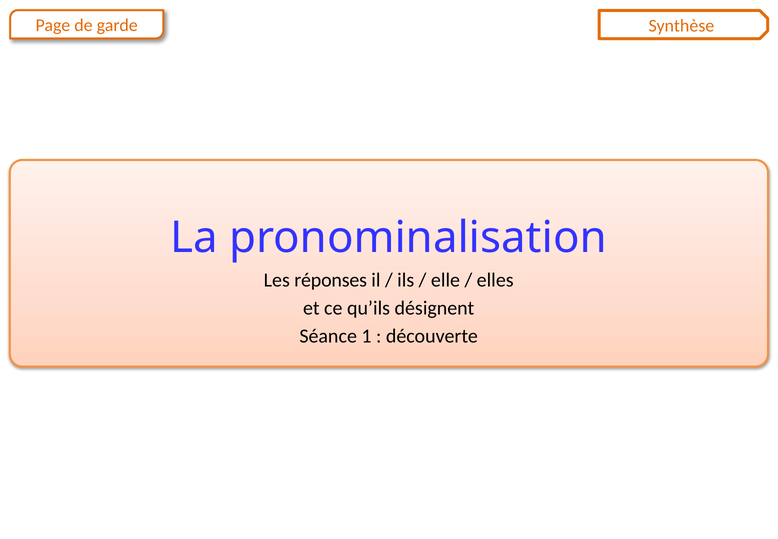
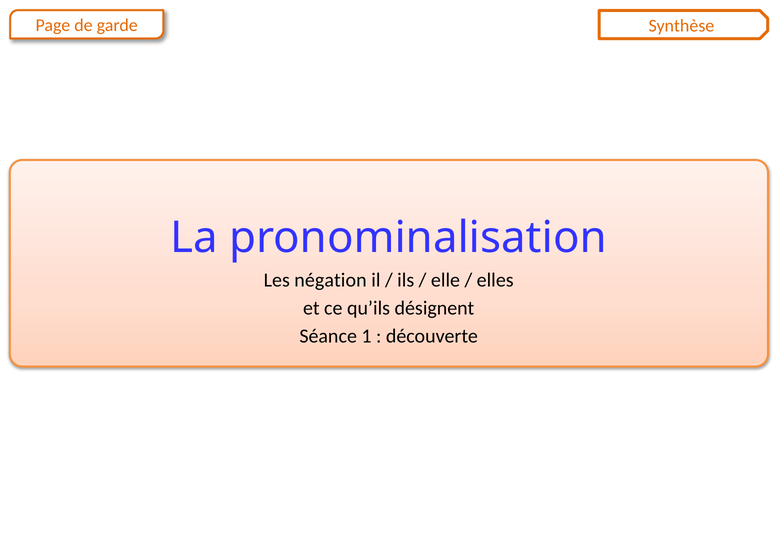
réponses: réponses -> négation
